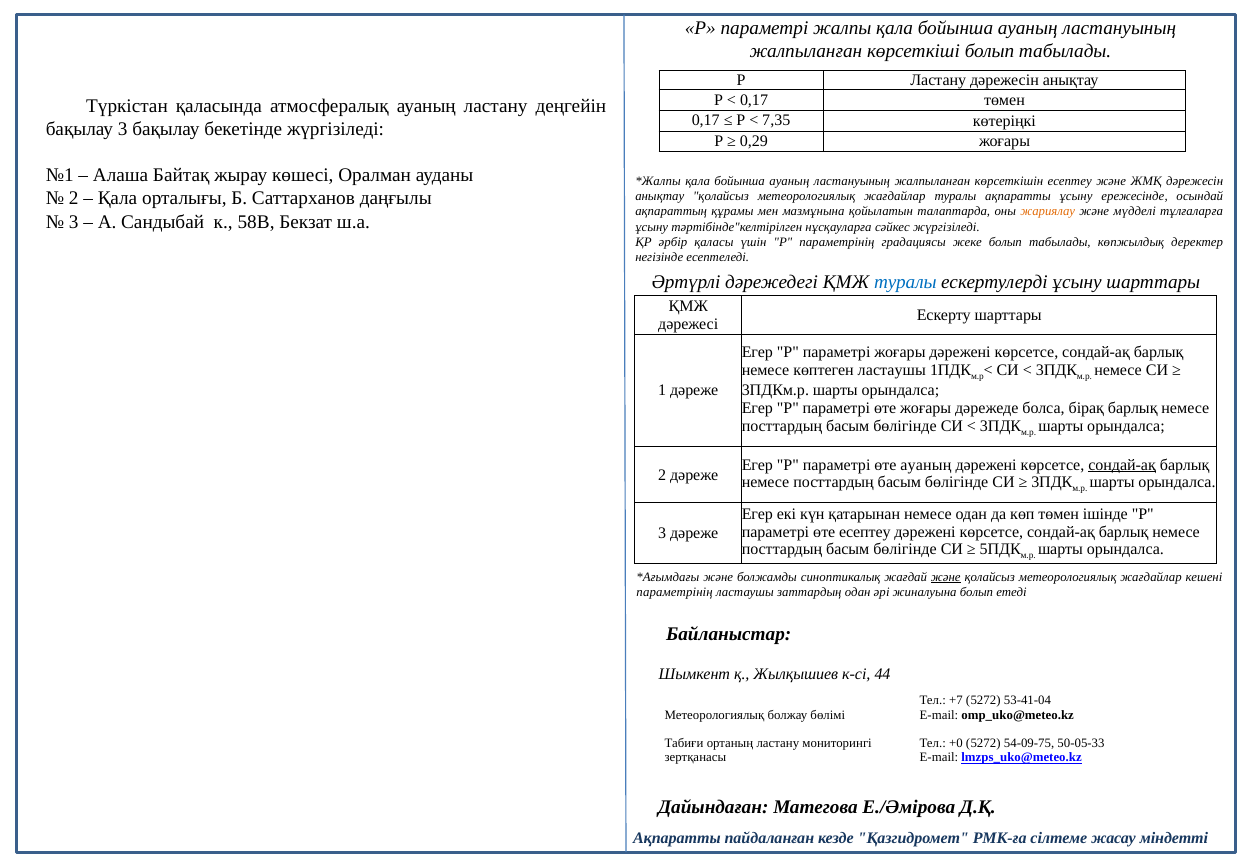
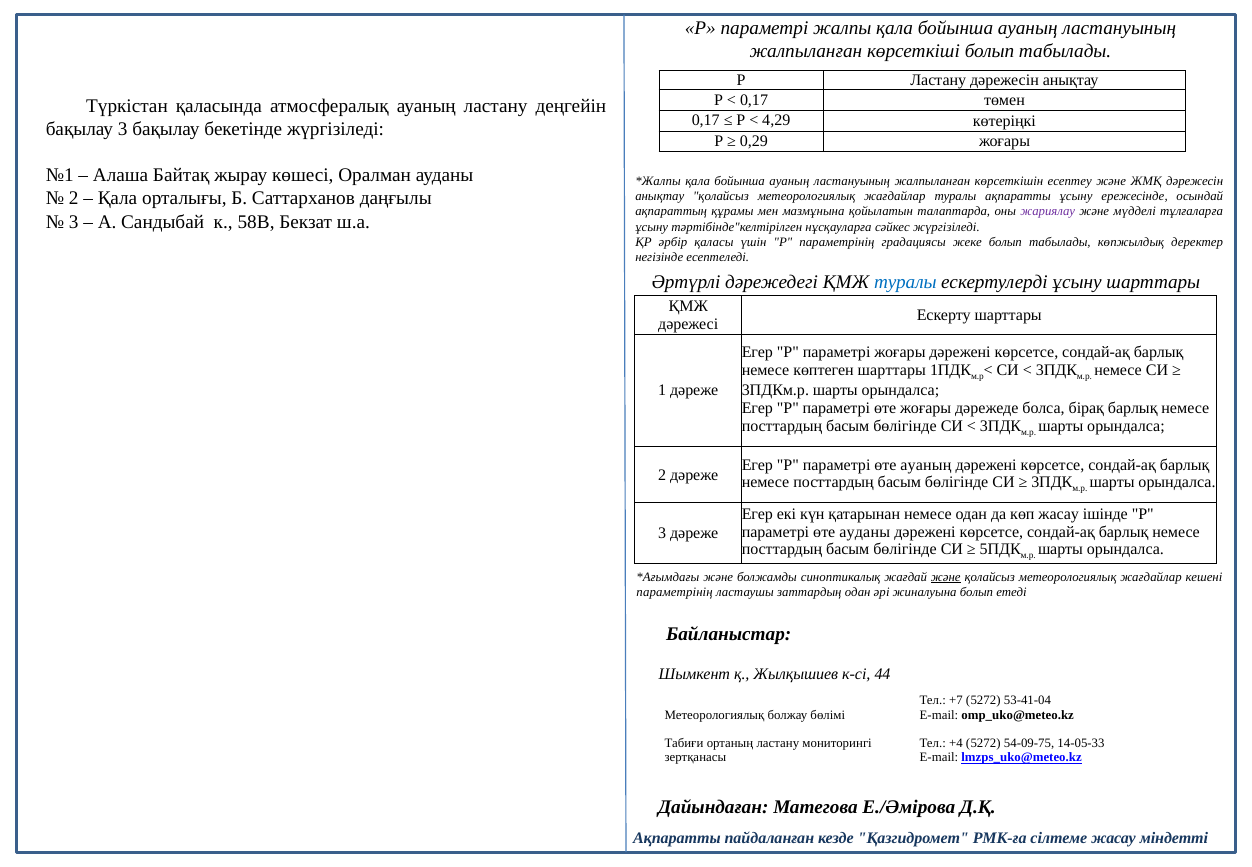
7,35: 7,35 -> 4,29
жариялау colour: orange -> purple
көптеген ластаушы: ластаушы -> шарттары
сондай-ақ at (1122, 465) underline: present -> none
көп төмен: төмен -> жасау
өте есептеу: есептеу -> ауданы
+0: +0 -> +4
50-05-33: 50-05-33 -> 14-05-33
